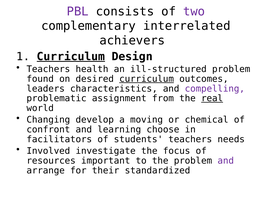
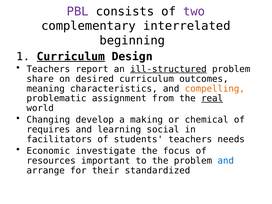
achievers: achievers -> beginning
health: health -> report
ill-structured underline: none -> present
found: found -> share
curriculum at (147, 79) underline: present -> none
leaders: leaders -> meaning
compelling colour: purple -> orange
moving: moving -> making
confront: confront -> requires
choose: choose -> social
Involved: Involved -> Economic
and at (226, 161) colour: purple -> blue
